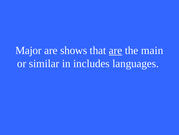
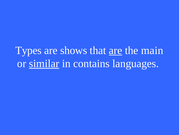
Major: Major -> Types
similar underline: none -> present
includes: includes -> contains
